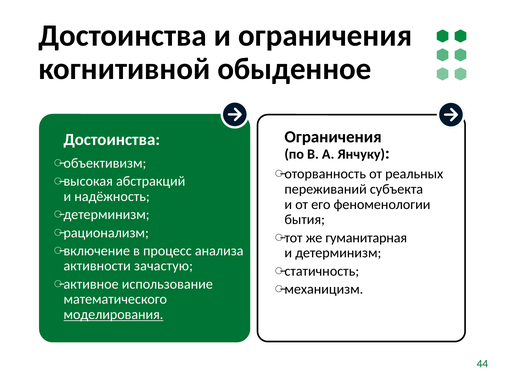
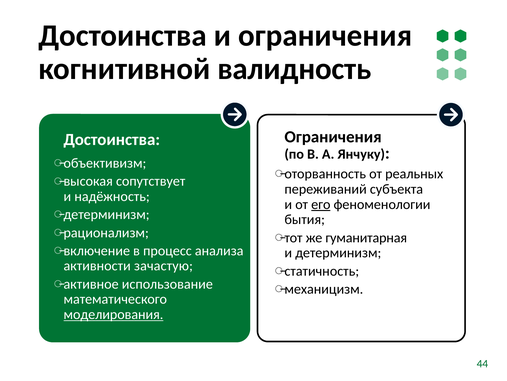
обыденное: обыденное -> валидность
абстракций: абстракций -> сопутствует
его underline: none -> present
